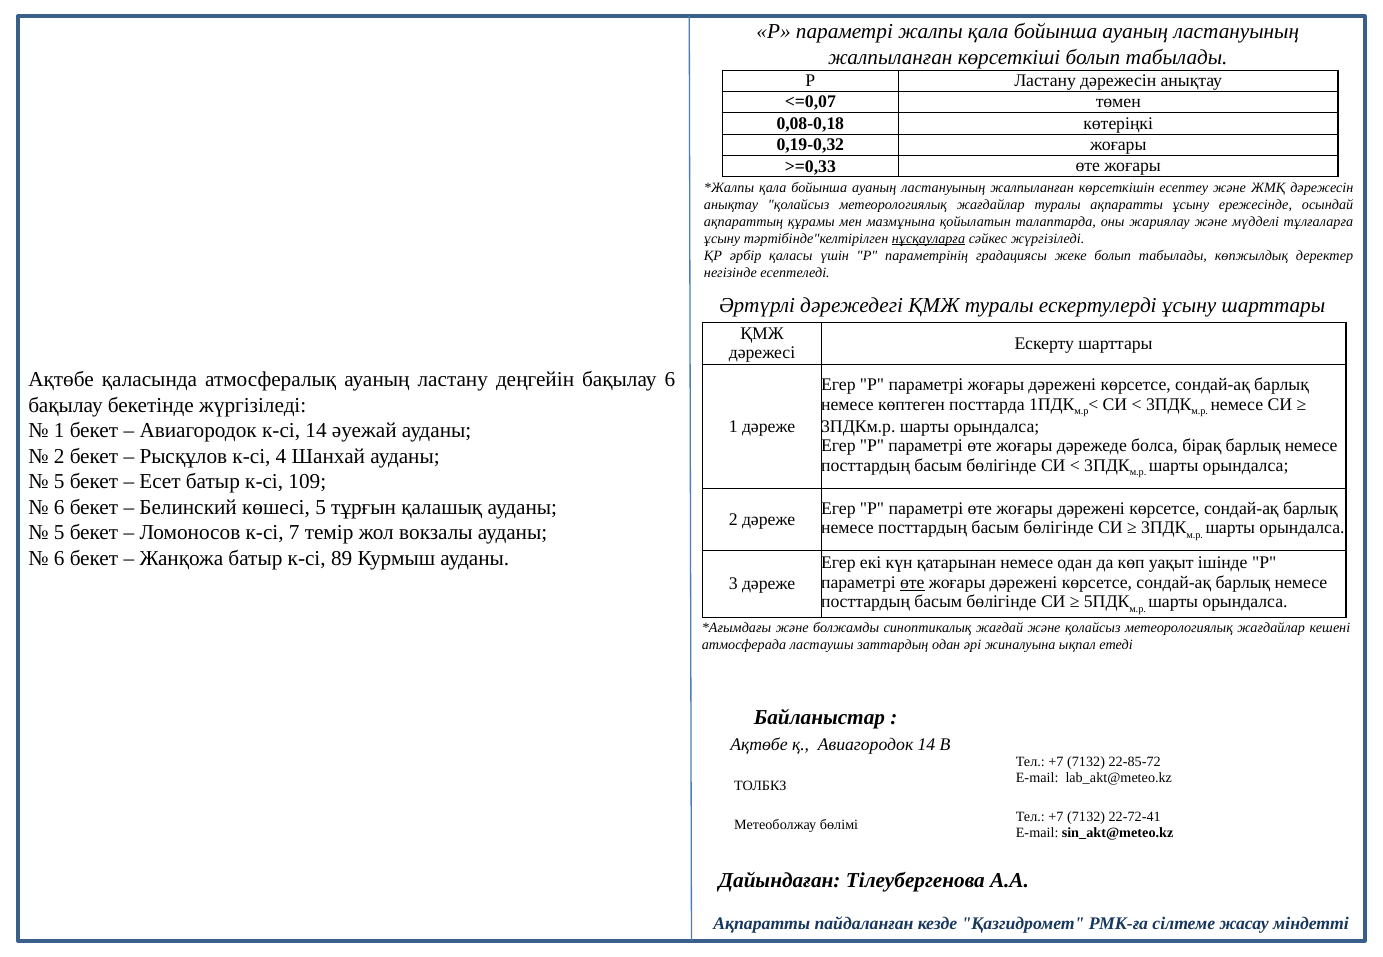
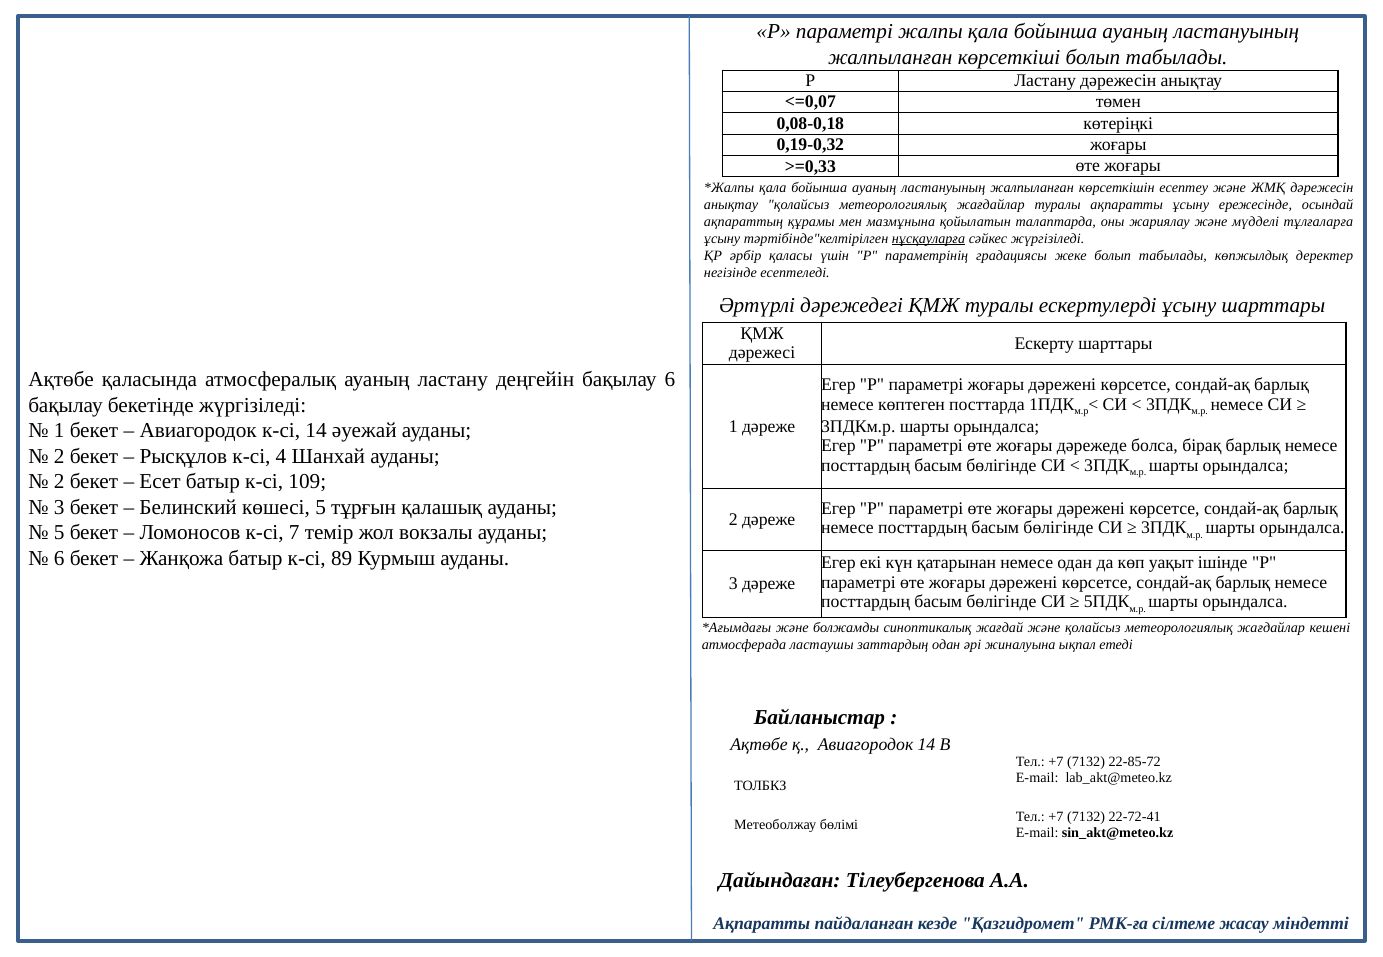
5 at (59, 482): 5 -> 2
6 at (59, 508): 6 -> 3
өте at (912, 583) underline: present -> none
